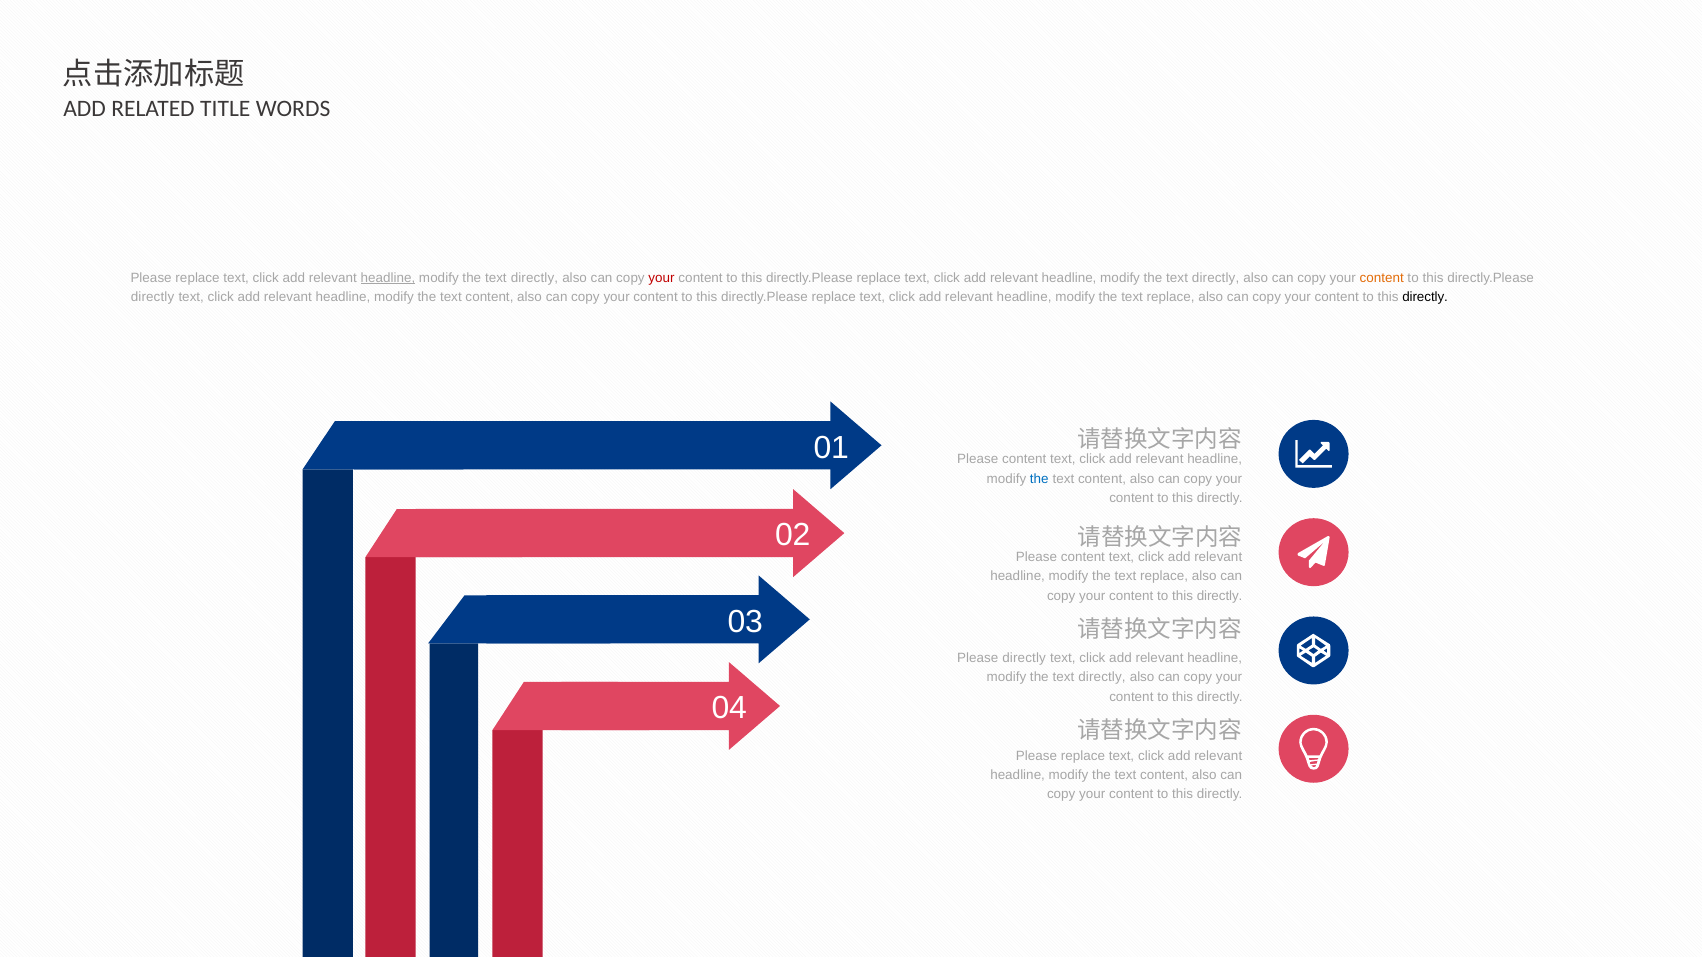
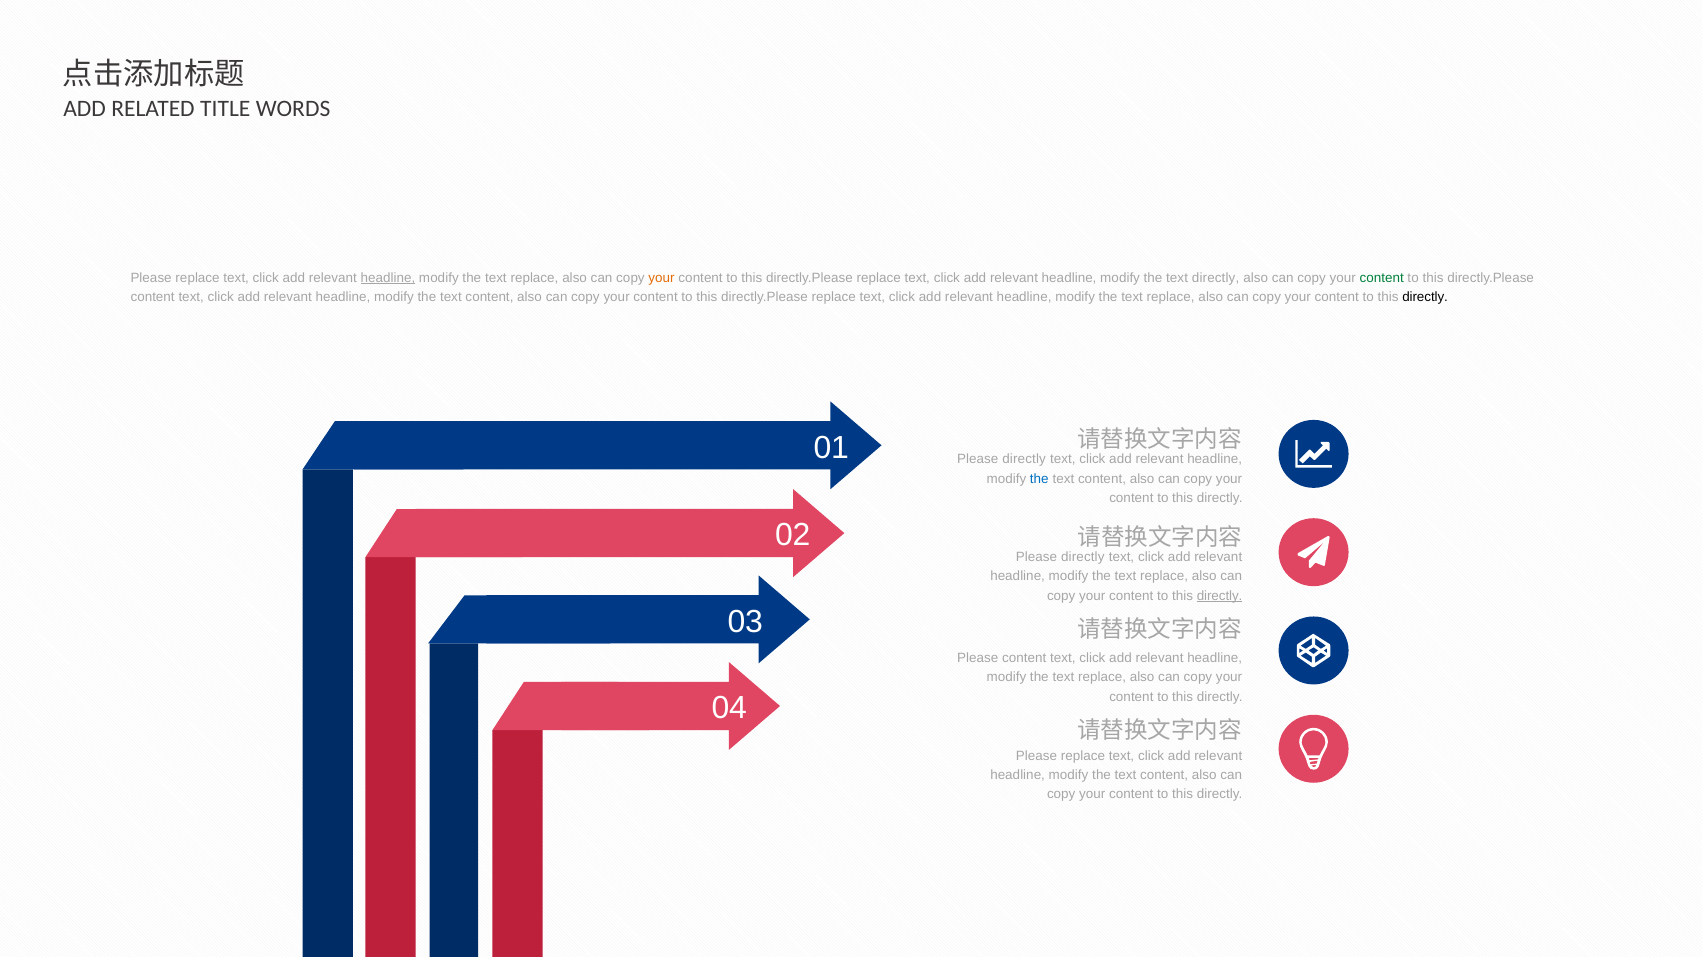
directly at (534, 278): directly -> replace
your at (662, 278) colour: red -> orange
content at (1382, 278) colour: orange -> green
directly at (153, 297): directly -> content
content at (1024, 460): content -> directly
content at (1083, 557): content -> directly
directly at (1220, 596) underline: none -> present
Please directly: directly -> content
directly at (1102, 678): directly -> replace
